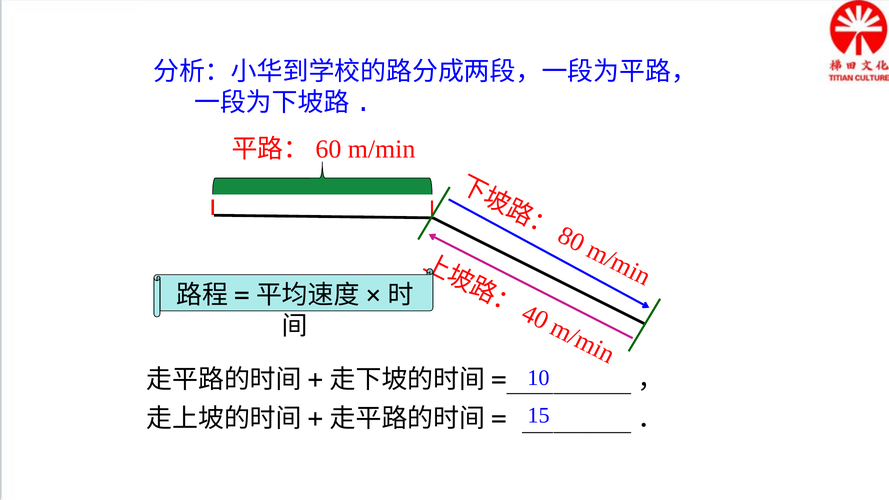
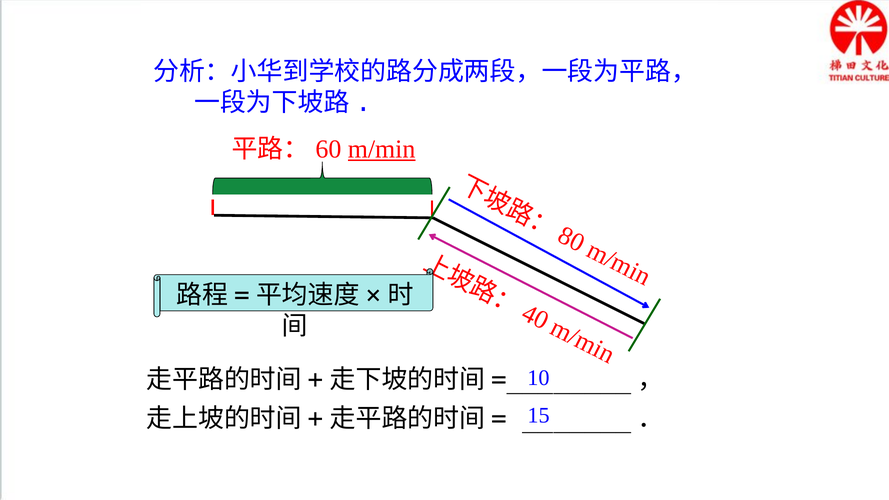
m/min underline: none -> present
